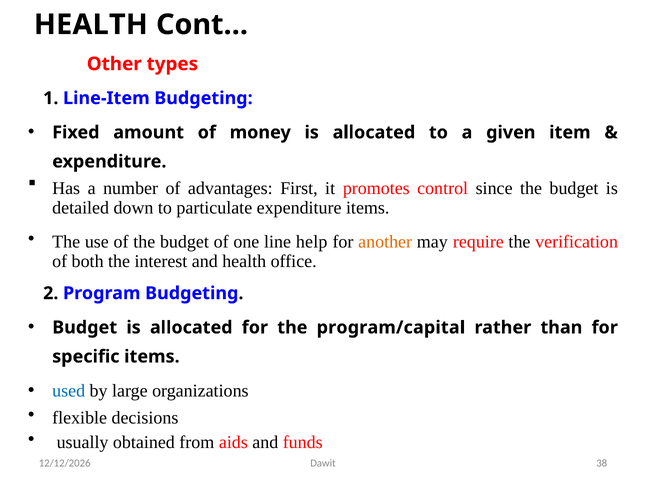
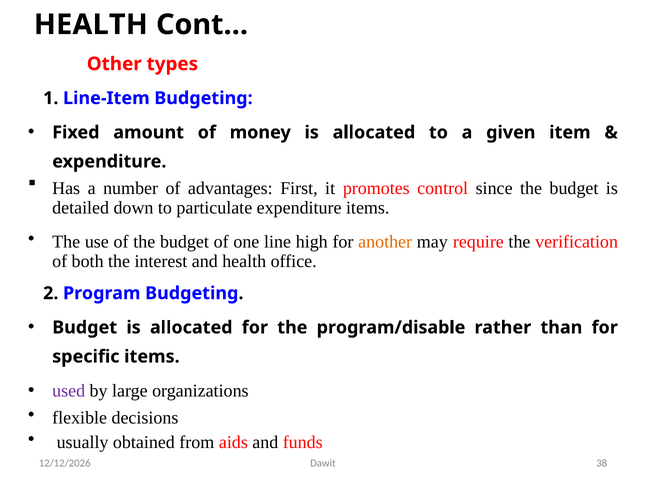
help: help -> high
program/capital: program/capital -> program/disable
used colour: blue -> purple
